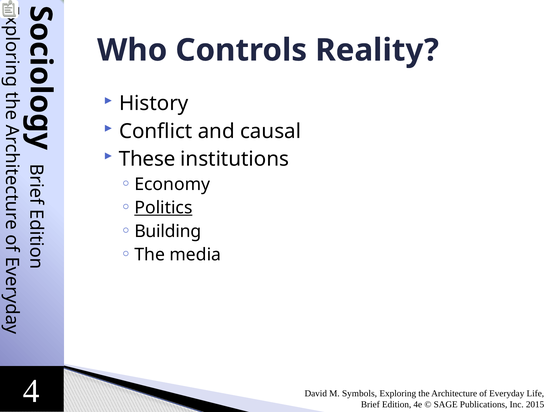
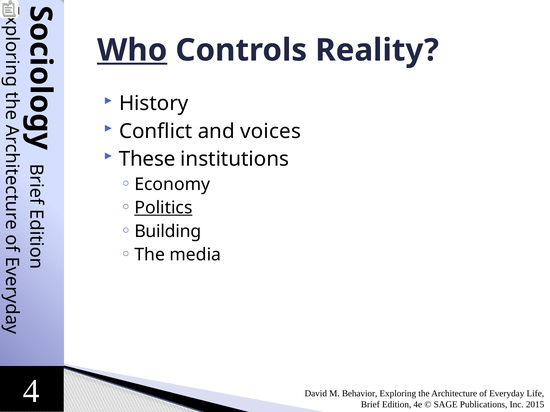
Who underline: none -> present
causal: causal -> voices
Symbols: Symbols -> Behavior
